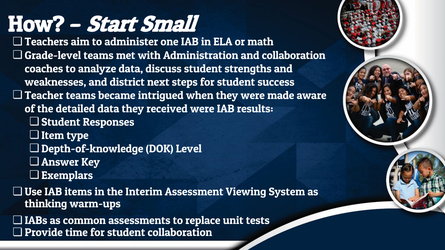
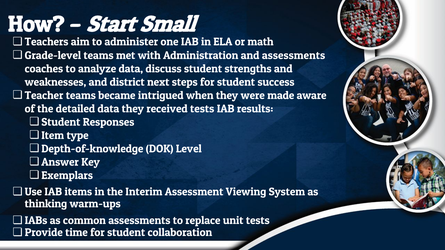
and collaboration: collaboration -> assessments
received were: were -> tests
